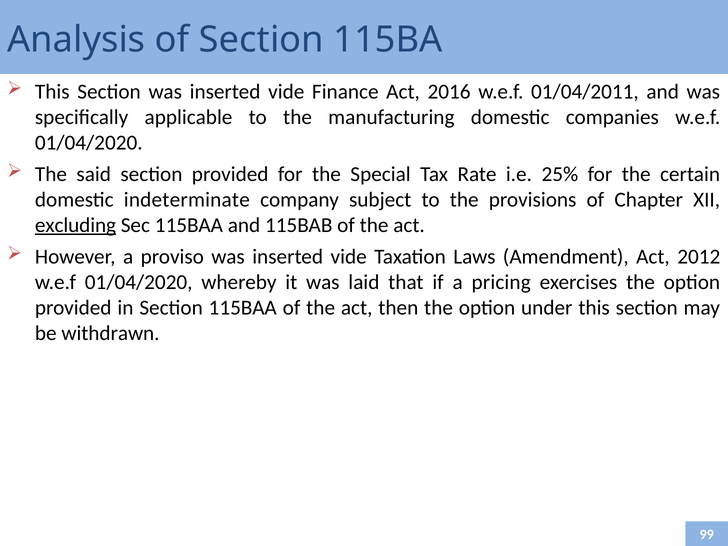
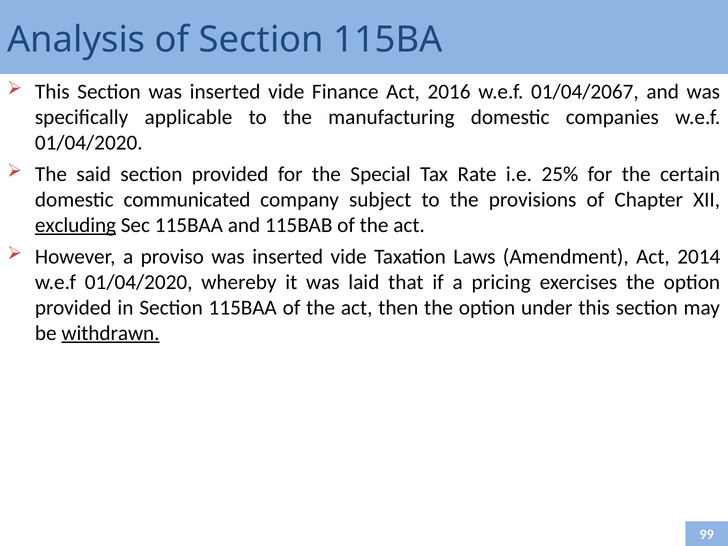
01/04/2011: 01/04/2011 -> 01/04/2067
indeterminate: indeterminate -> communicated
2012: 2012 -> 2014
withdrawn underline: none -> present
